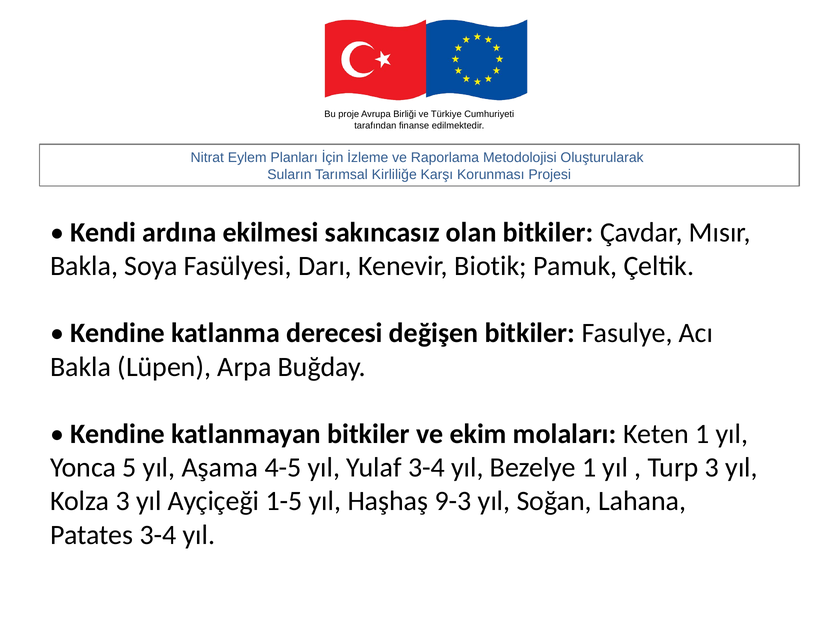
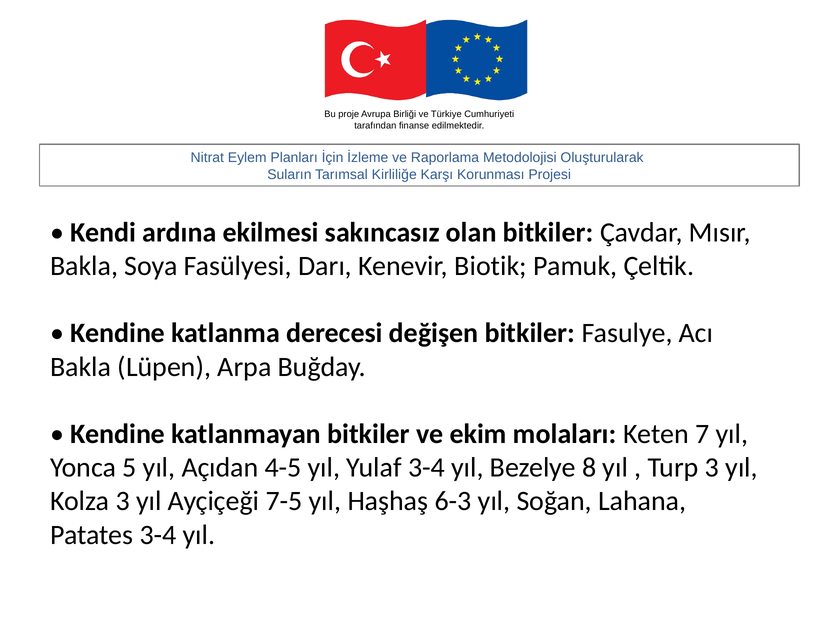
Keten 1: 1 -> 7
Aşama: Aşama -> Açıdan
Bezelye 1: 1 -> 8
1-5: 1-5 -> 7-5
9-3: 9-3 -> 6-3
